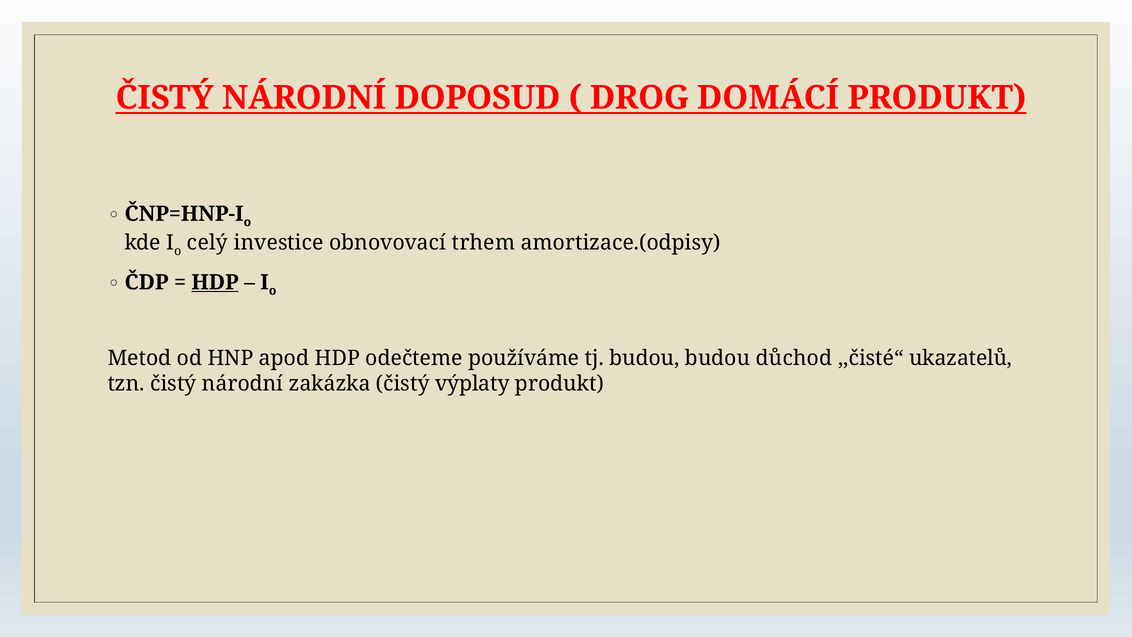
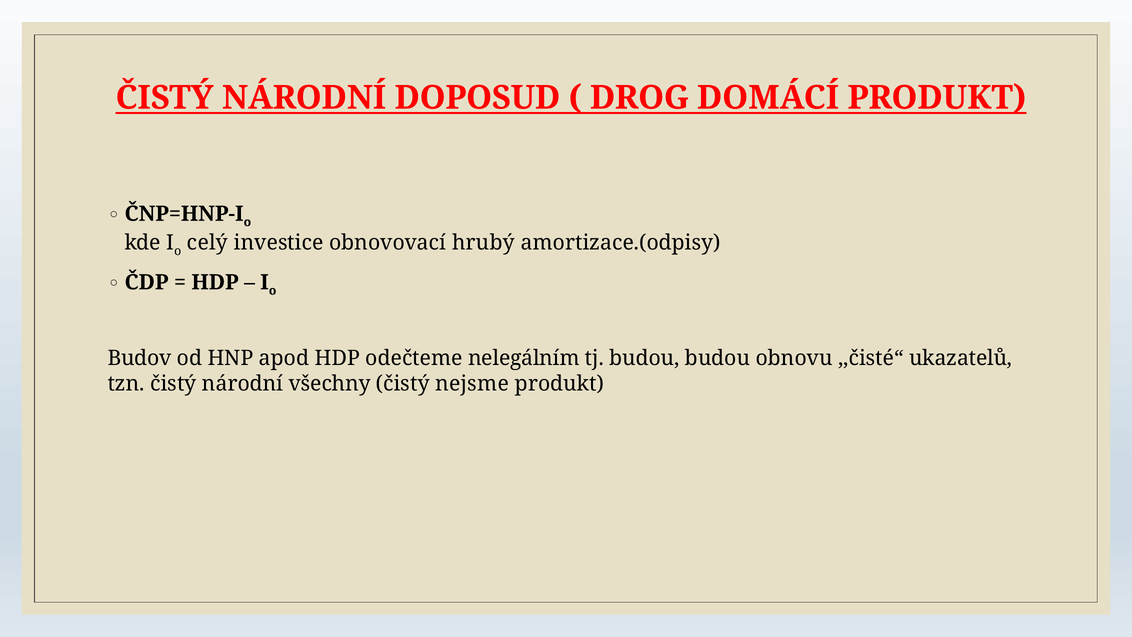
trhem: trhem -> hrubý
HDP at (215, 282) underline: present -> none
Metod: Metod -> Budov
používáme: používáme -> nelegálním
důchod: důchod -> obnovu
zakázka: zakázka -> všechny
výplaty: výplaty -> nejsme
